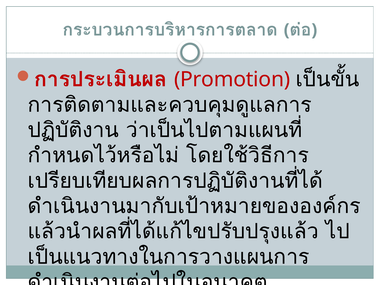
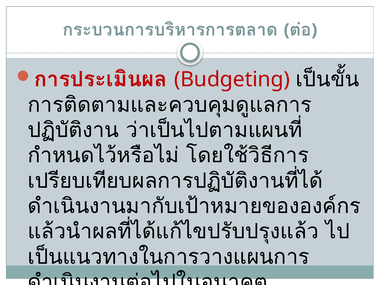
Promotion: Promotion -> Budgeting
